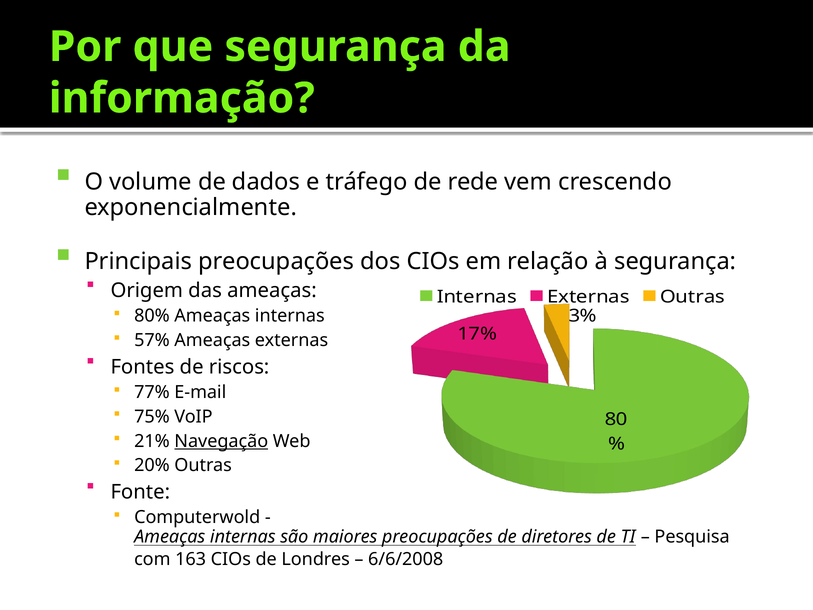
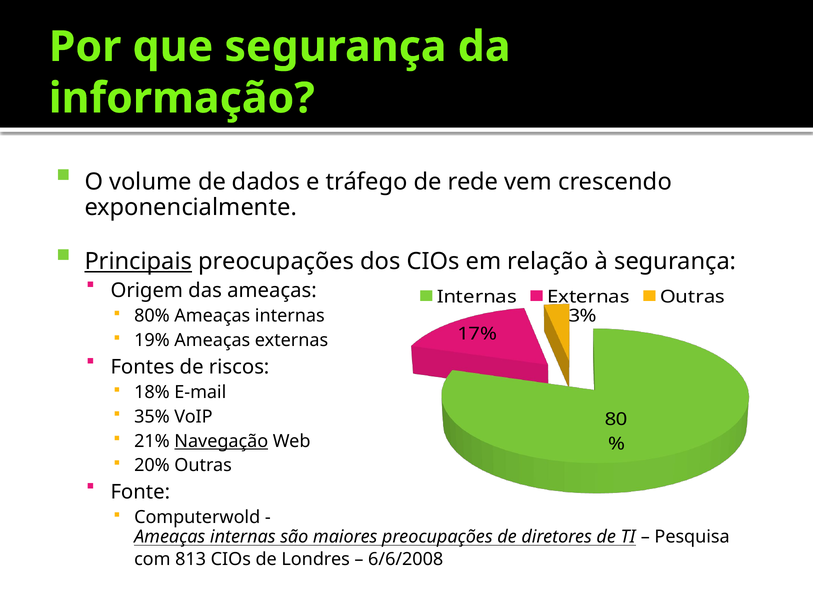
Principais underline: none -> present
57%: 57% -> 19%
77%: 77% -> 18%
75%: 75% -> 35%
163: 163 -> 813
